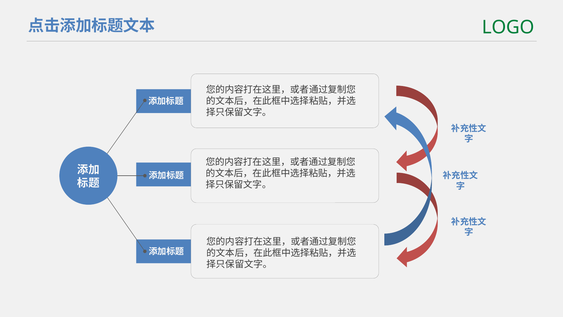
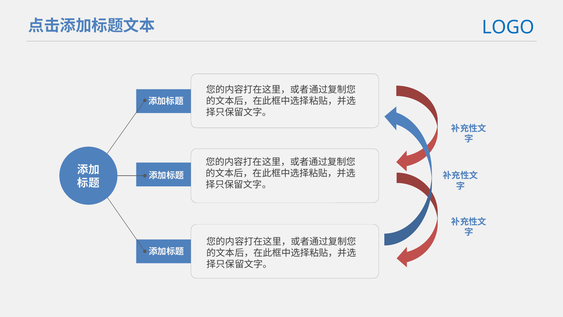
LOGO colour: green -> blue
